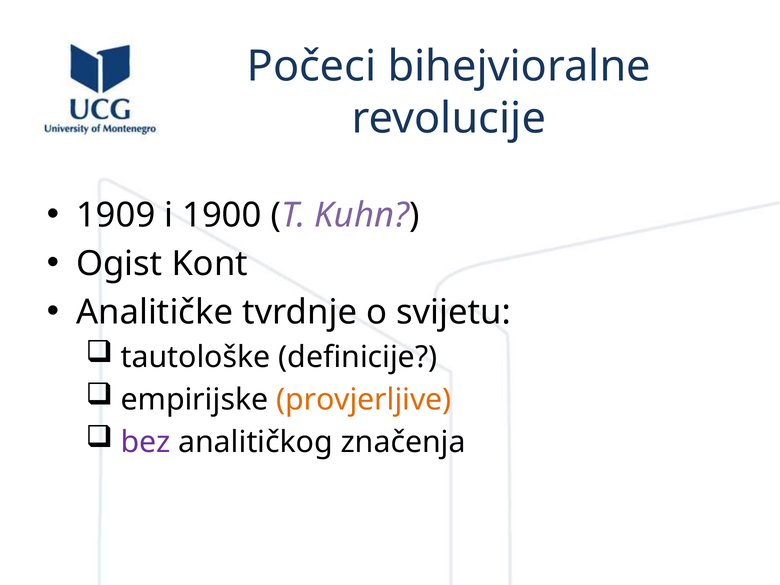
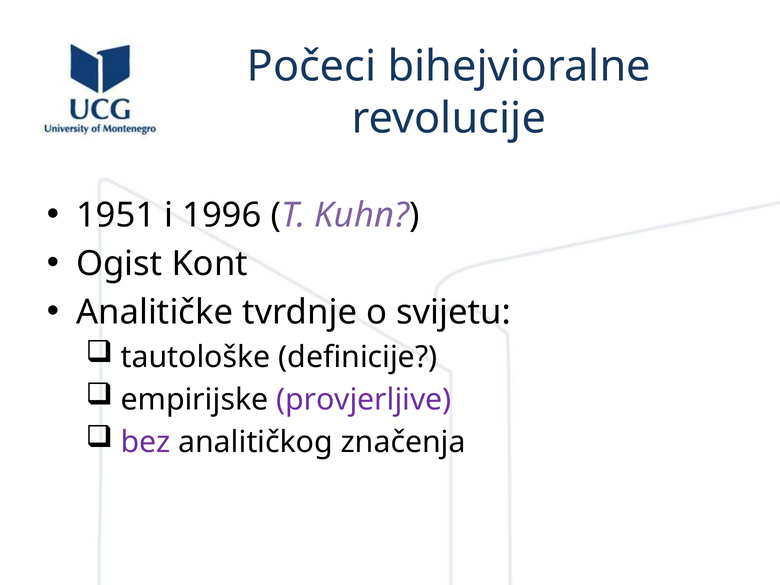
1909: 1909 -> 1951
1900: 1900 -> 1996
provjerljive colour: orange -> purple
